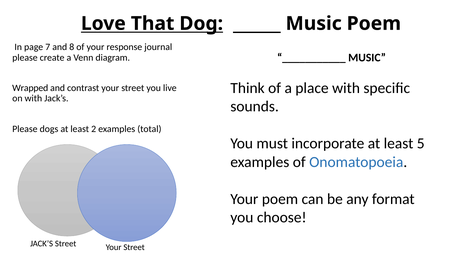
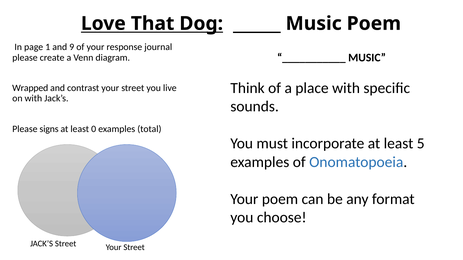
7: 7 -> 1
8: 8 -> 9
dogs: dogs -> signs
2: 2 -> 0
